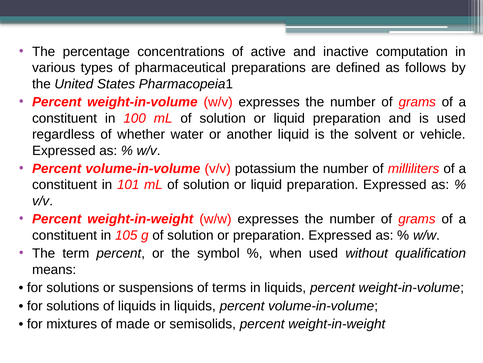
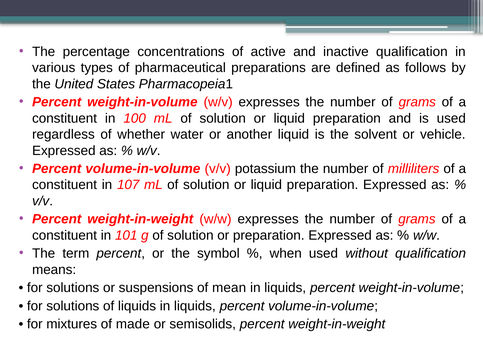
inactive computation: computation -> qualification
101: 101 -> 107
105: 105 -> 101
terms: terms -> mean
